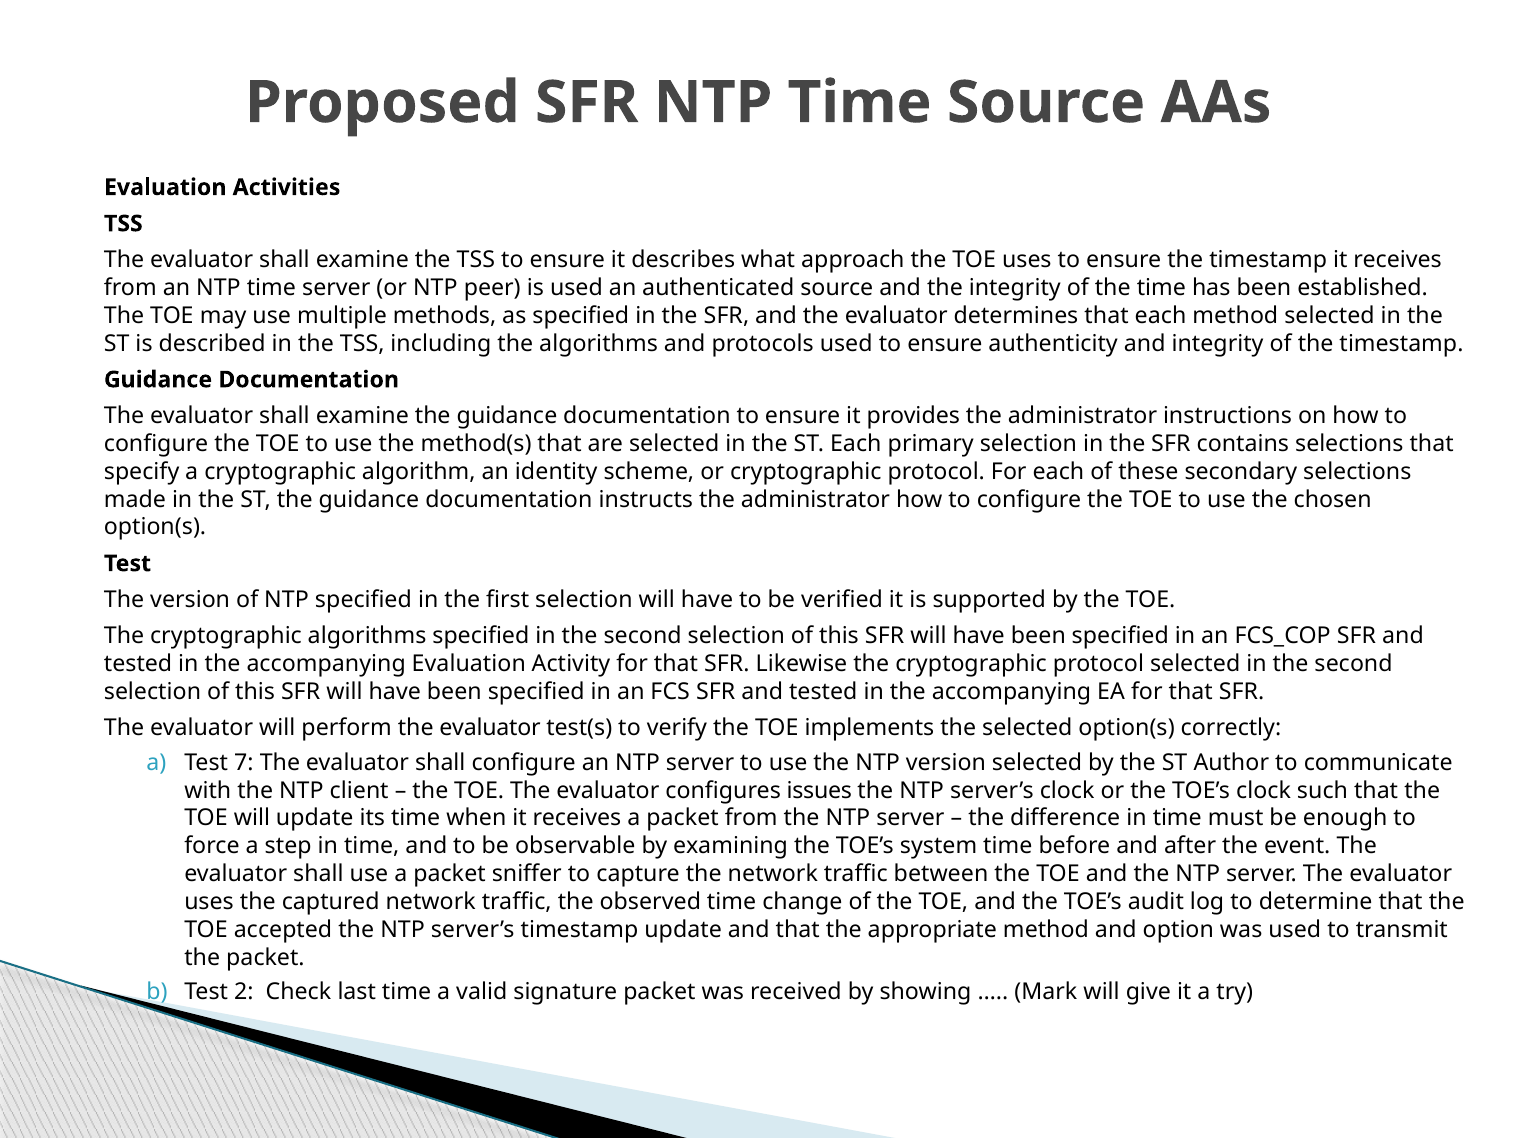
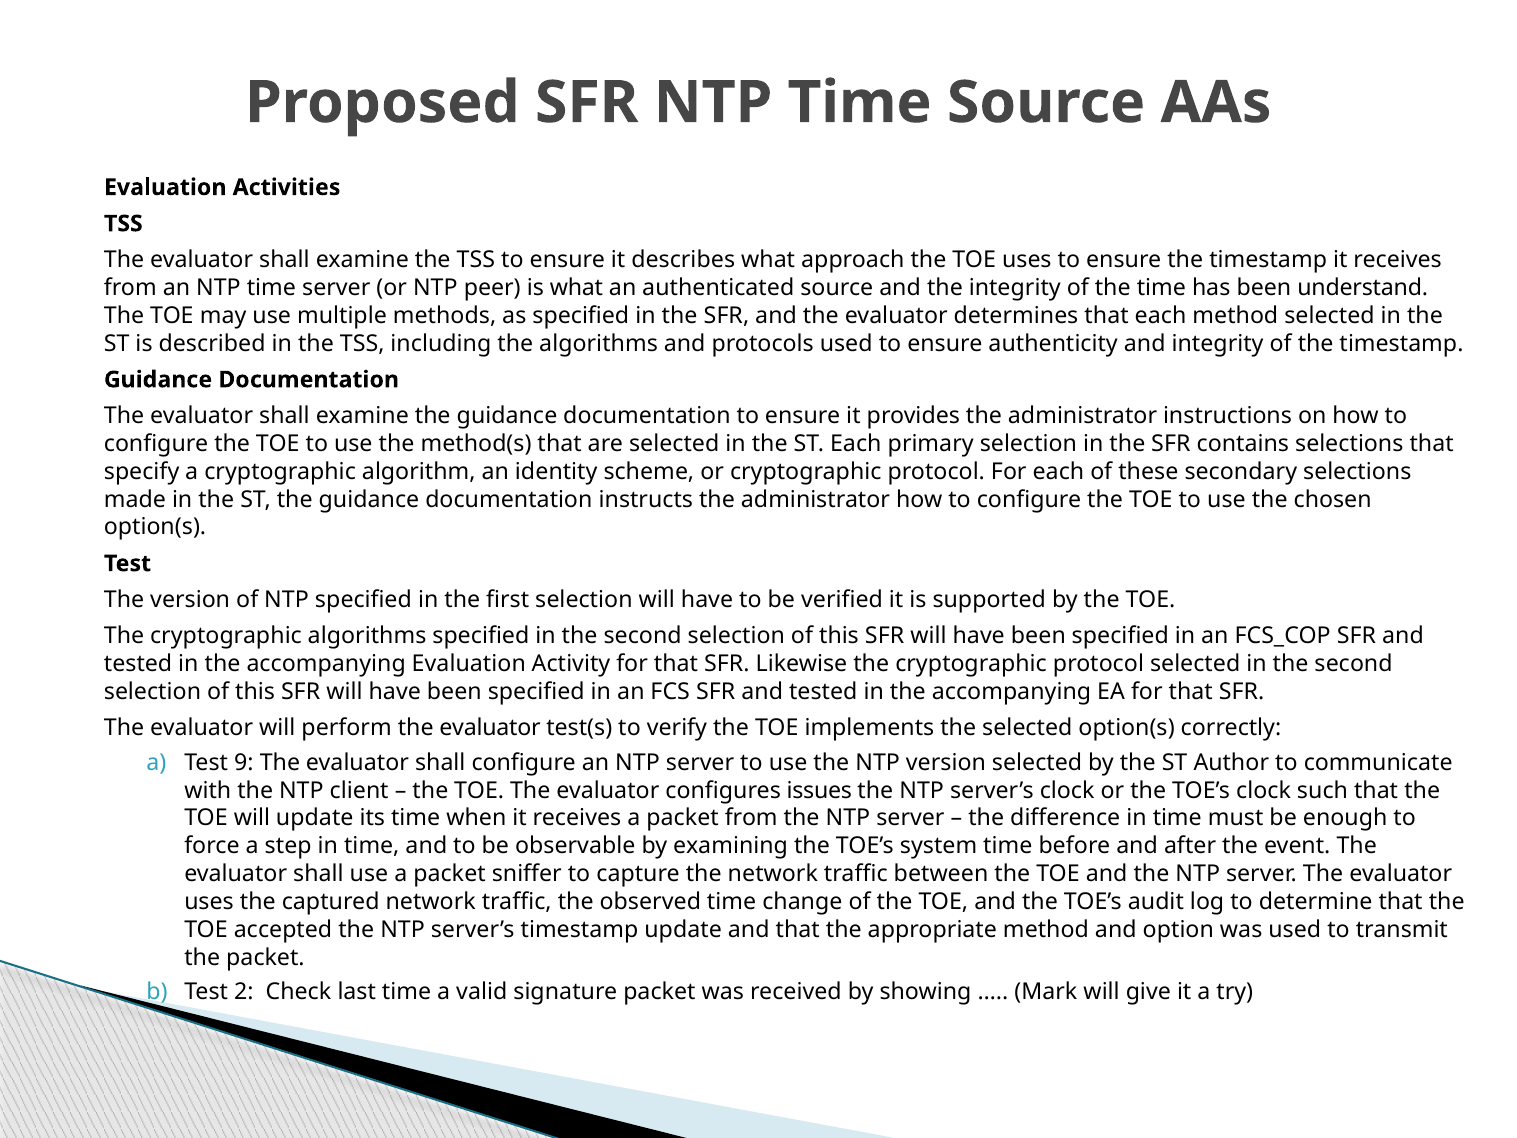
is used: used -> what
established: established -> understand
7: 7 -> 9
